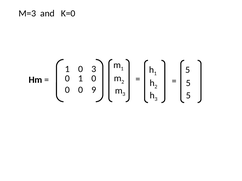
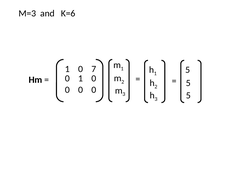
K=0: K=0 -> K=6
0 3: 3 -> 7
9 at (94, 90): 9 -> 0
